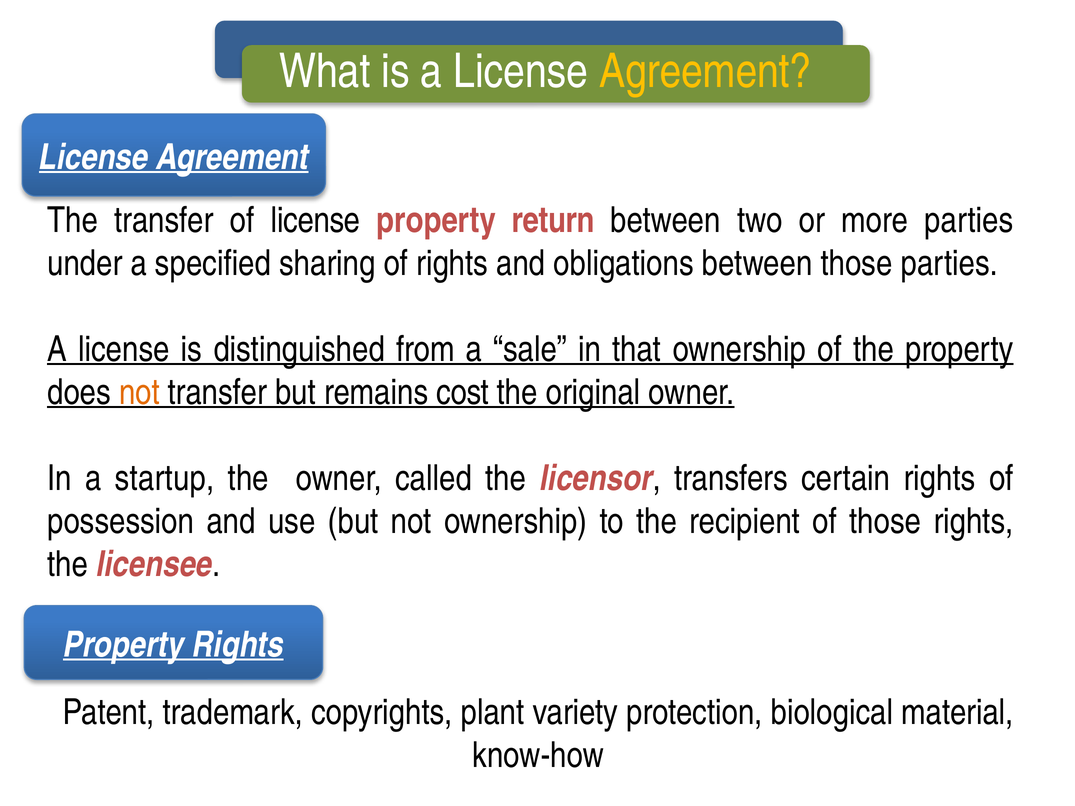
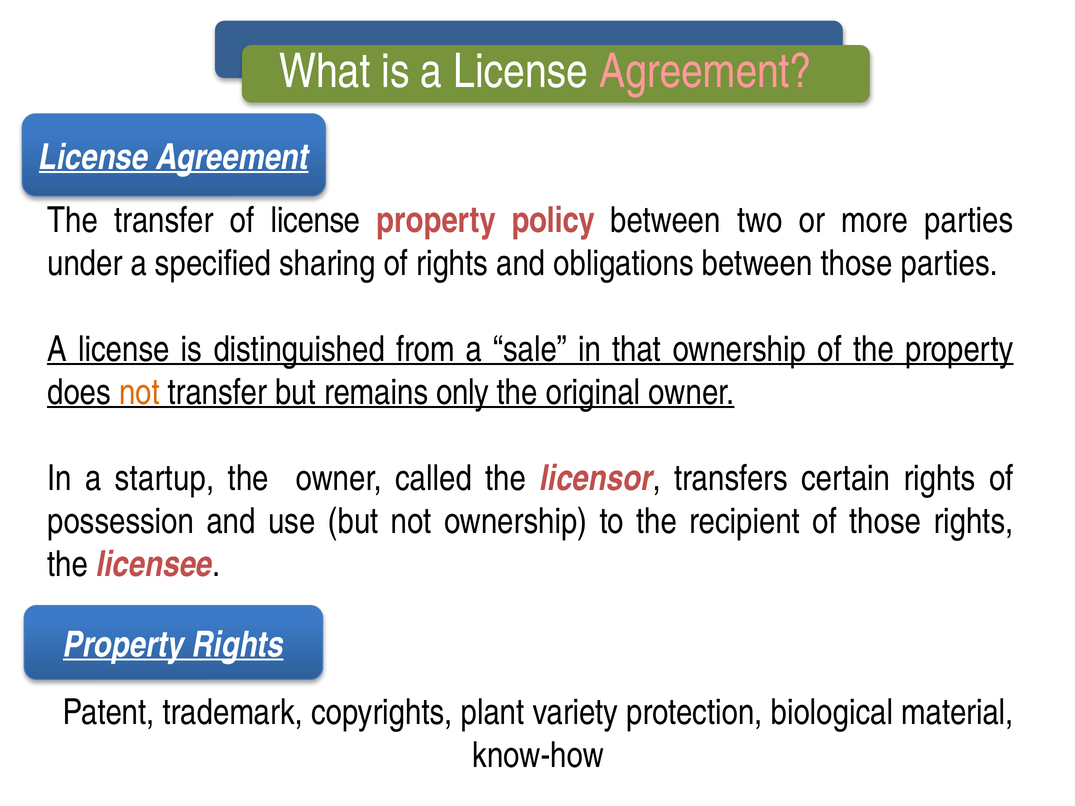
Agreement at (705, 71) colour: yellow -> pink
return: return -> policy
cost: cost -> only
